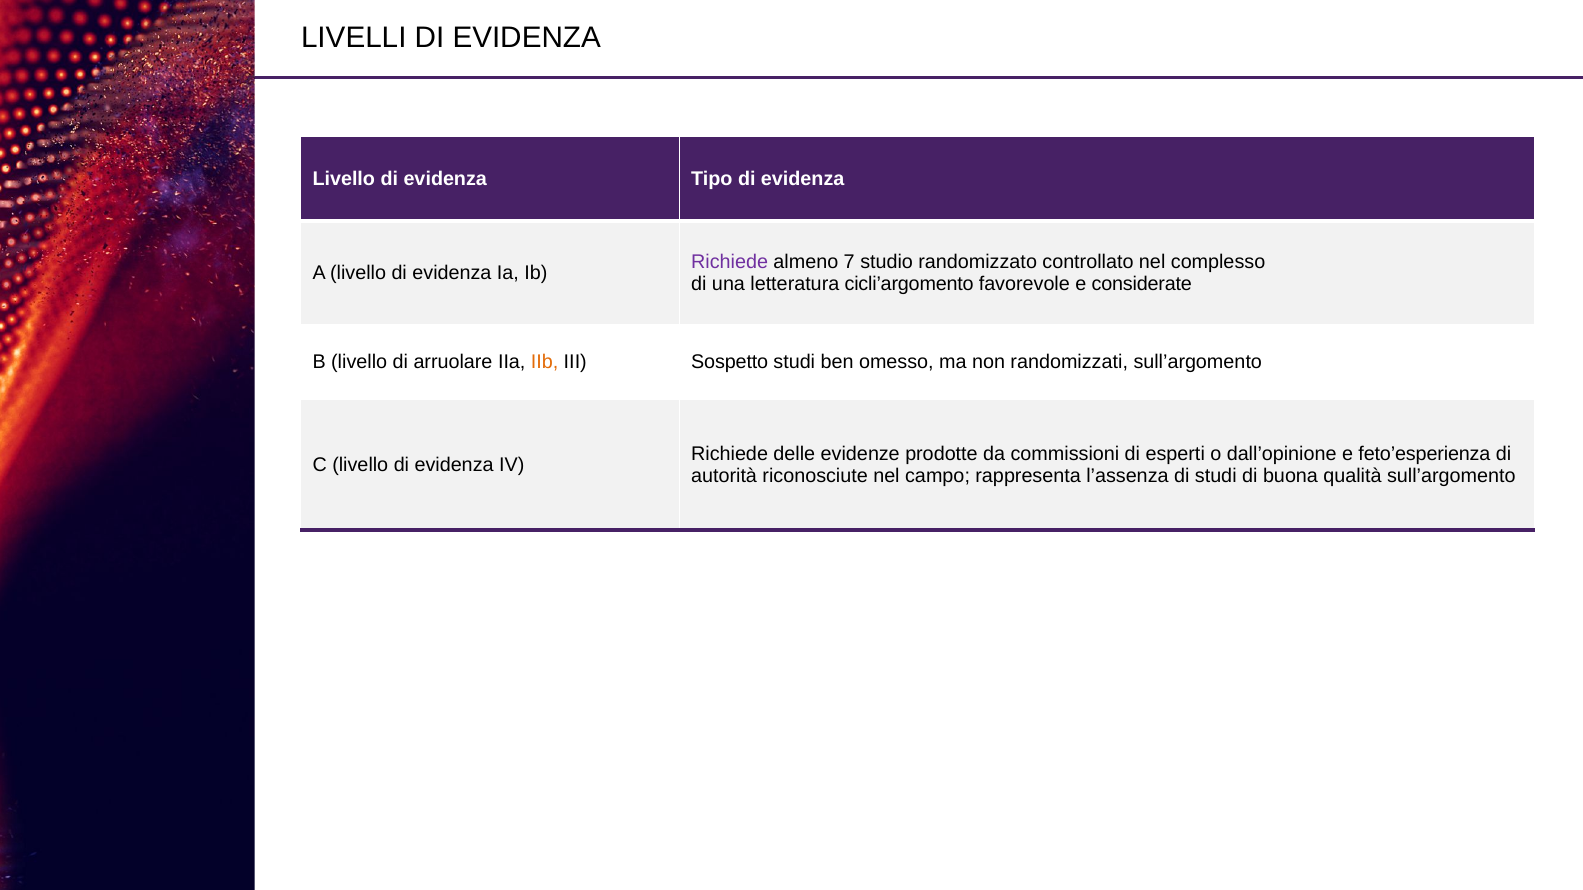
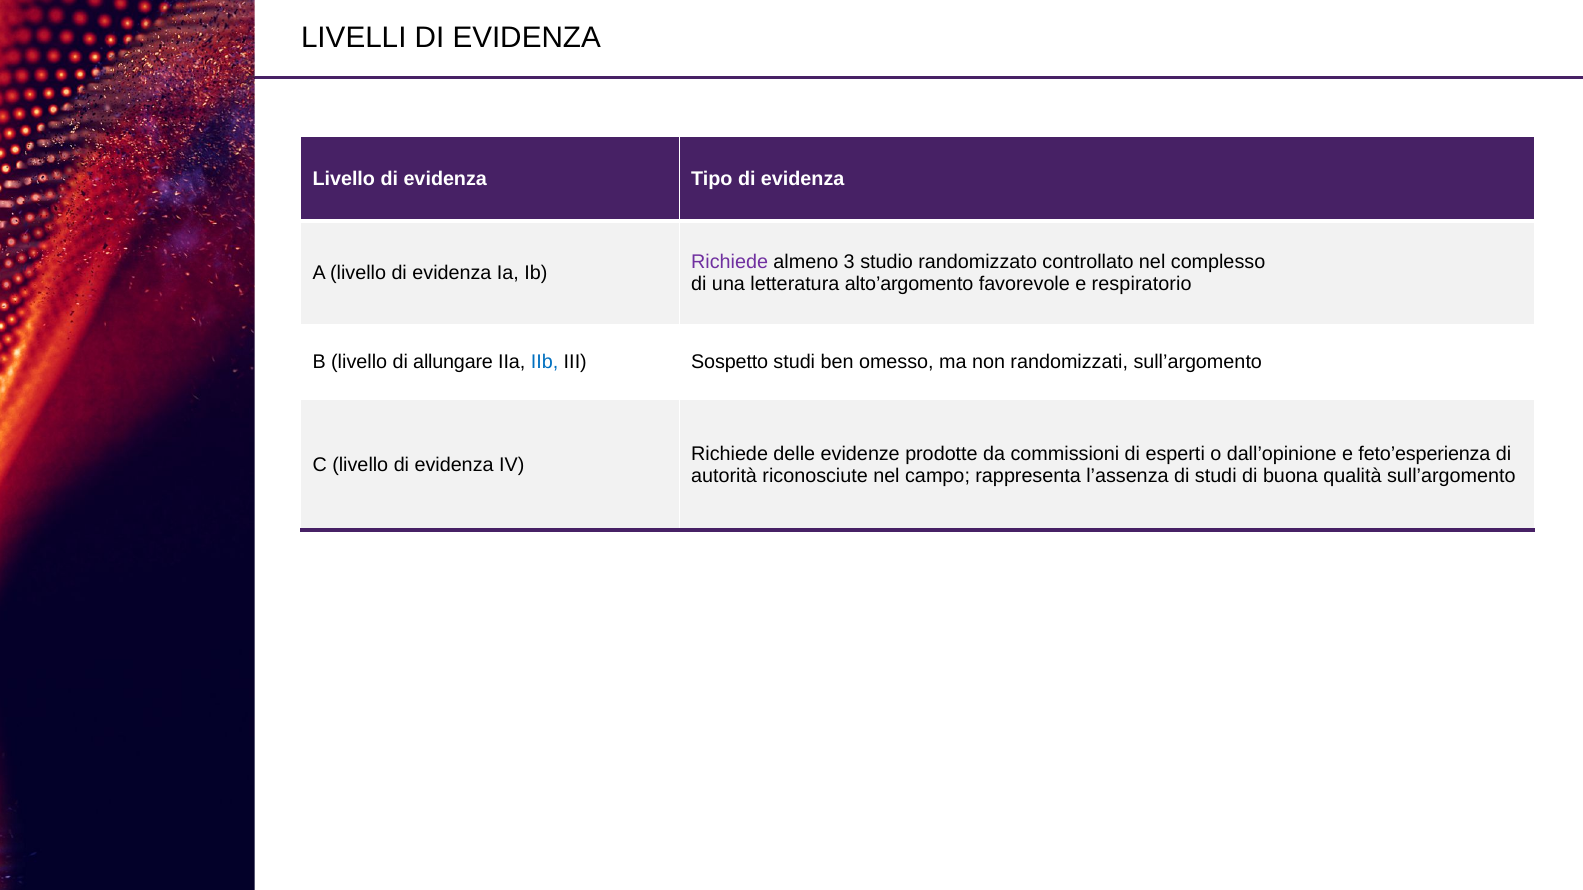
7: 7 -> 3
cicli’argomento: cicli’argomento -> alto’argomento
considerate: considerate -> respiratorio
arruolare: arruolare -> allungare
IIb colour: orange -> blue
